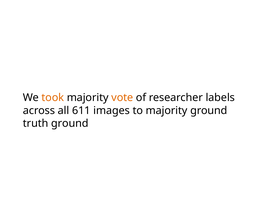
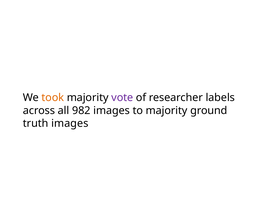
vote colour: orange -> purple
611: 611 -> 982
truth ground: ground -> images
